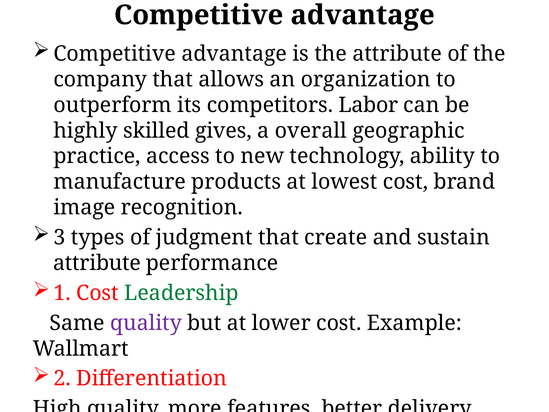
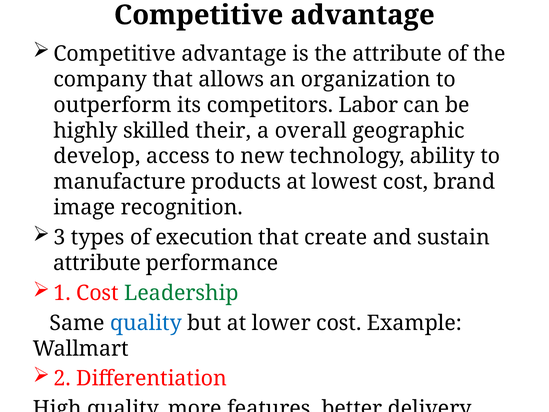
gives: gives -> their
practice: practice -> develop
judgment: judgment -> execution
quality at (146, 323) colour: purple -> blue
